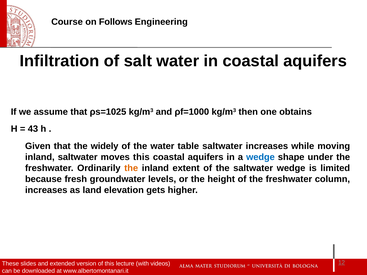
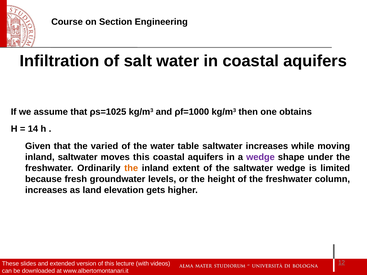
Follows: Follows -> Section
43: 43 -> 14
widely: widely -> varied
wedge at (260, 157) colour: blue -> purple
